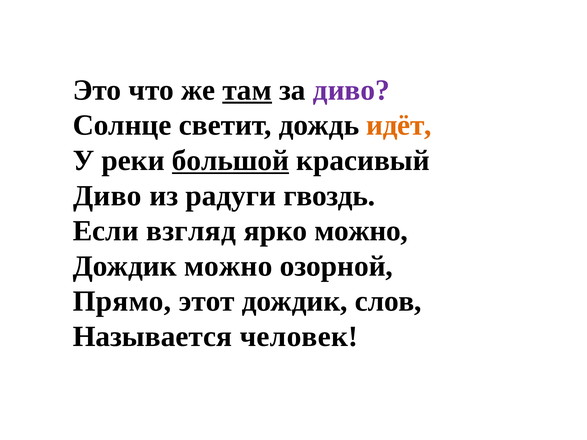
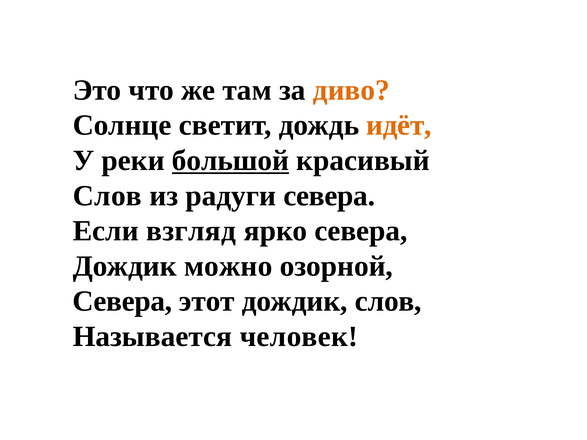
там underline: present -> none
диво at (351, 90) colour: purple -> orange
Диво at (107, 196): Диво -> Слов
радуги гвоздь: гвоздь -> севера
ярко можно: можно -> севера
Прямо at (122, 301): Прямо -> Севера
